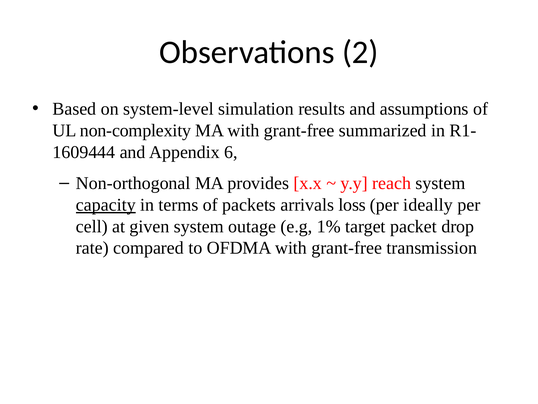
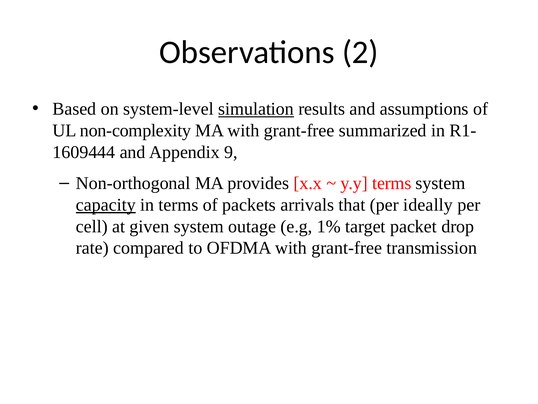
simulation underline: none -> present
6: 6 -> 9
y.y reach: reach -> terms
loss: loss -> that
